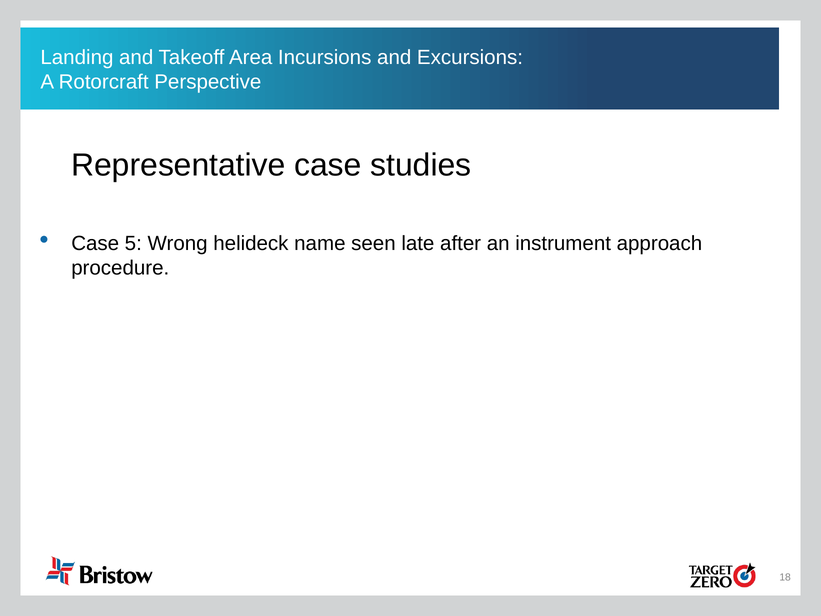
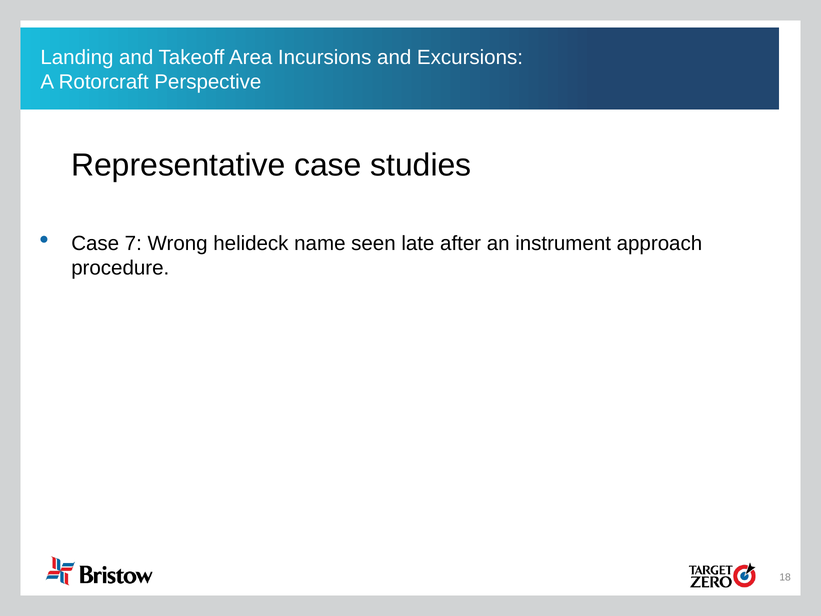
5: 5 -> 7
